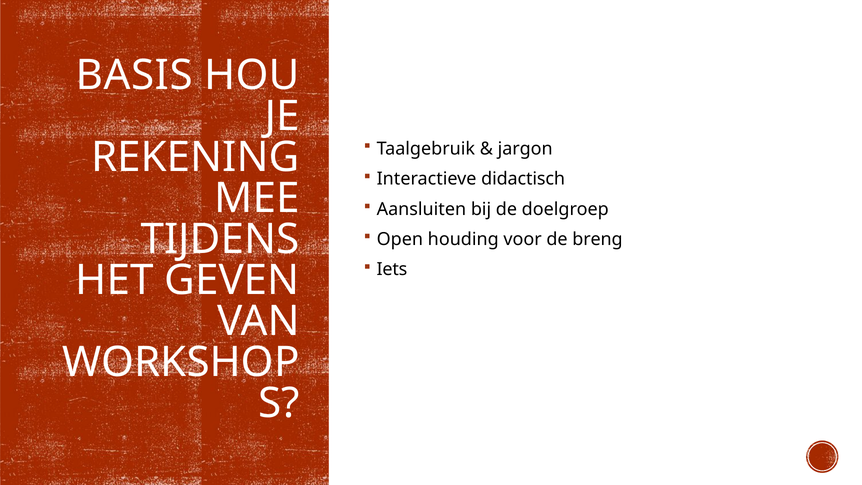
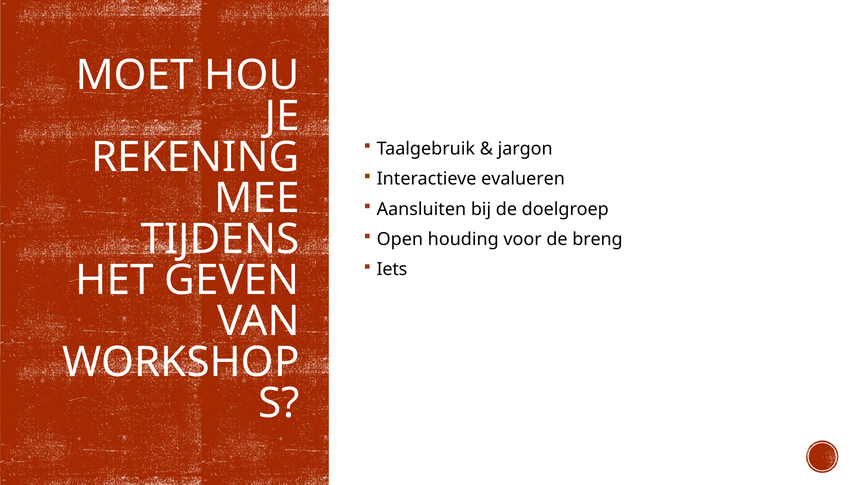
BASIS: BASIS -> MOET
didactisch: didactisch -> evalueren
